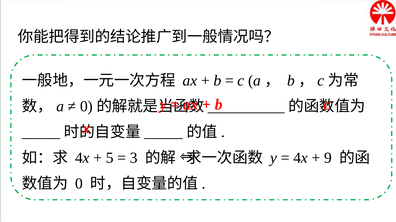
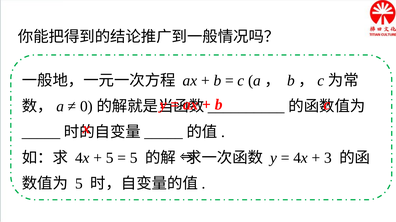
3 at (134, 158): 3 -> 5
9: 9 -> 3
0 at (79, 184): 0 -> 5
